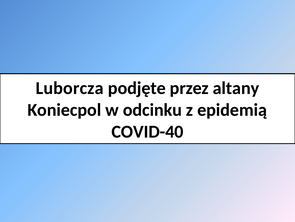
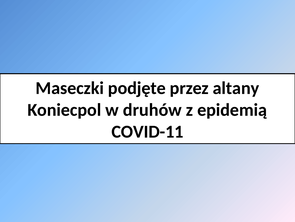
Luborcza: Luborcza -> Maseczki
odcinku: odcinku -> druhów
COVID-40: COVID-40 -> COVID-11
